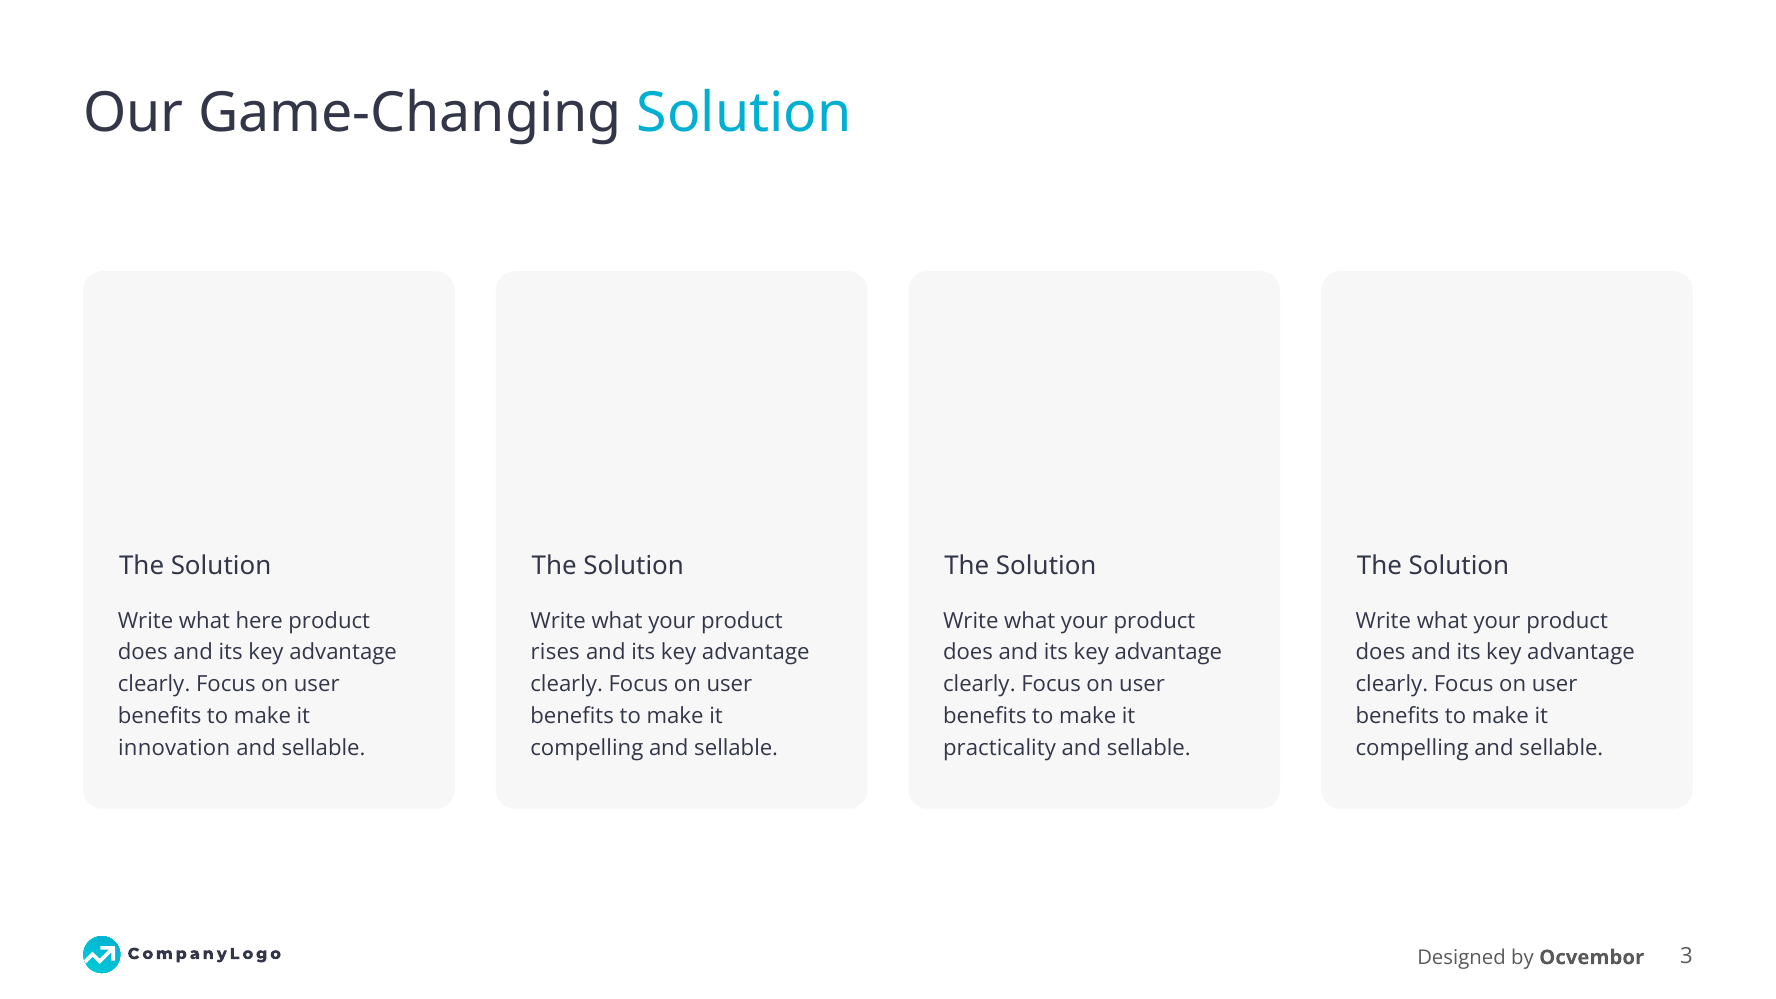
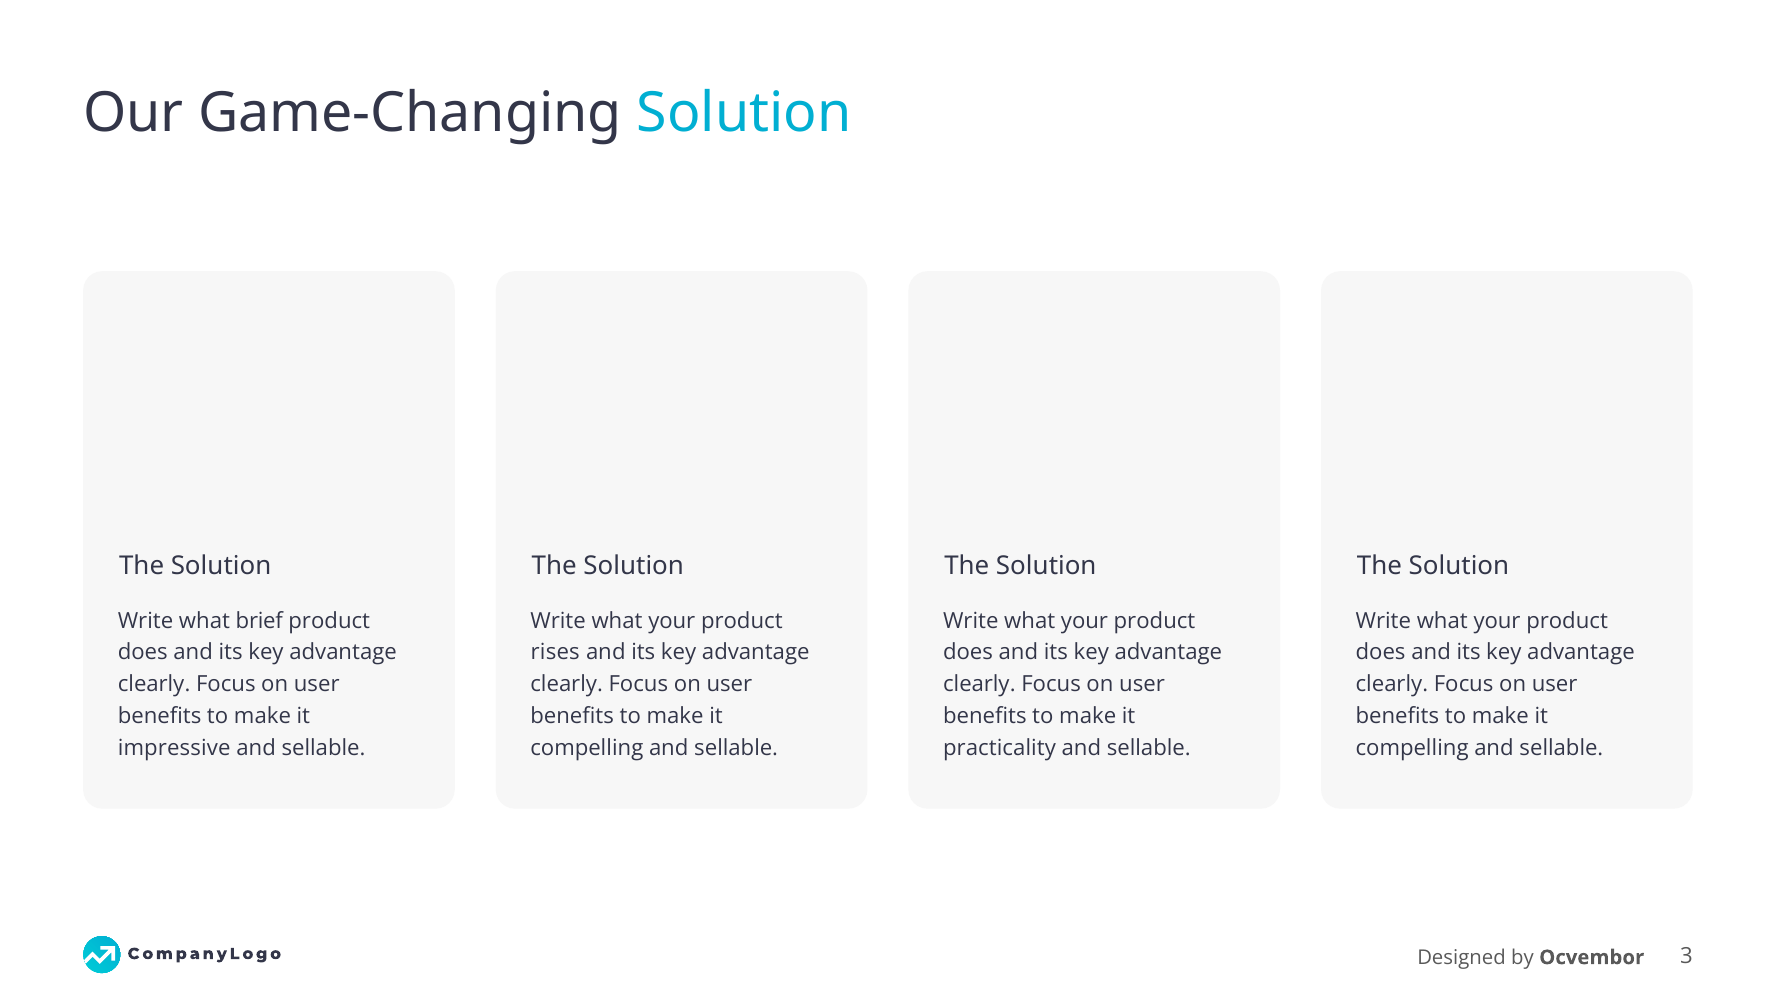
here: here -> brief
innovation: innovation -> impressive
